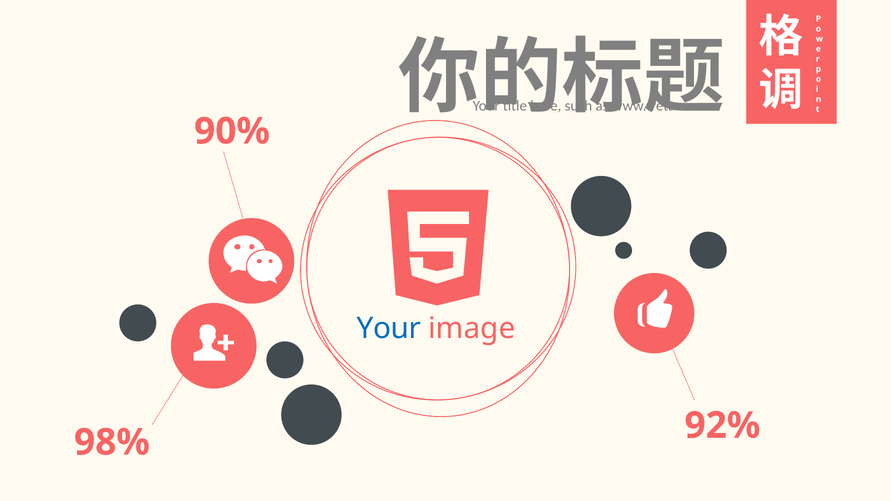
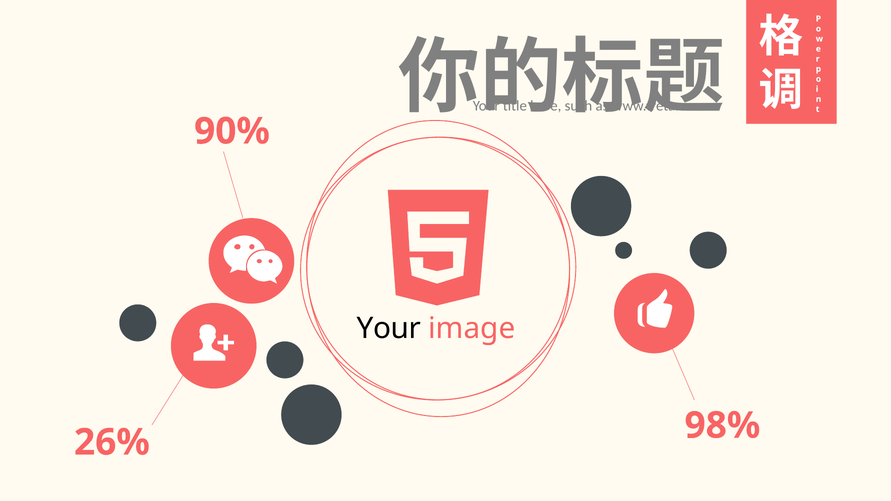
Your at (389, 329) colour: blue -> black
92%: 92% -> 98%
98%: 98% -> 26%
